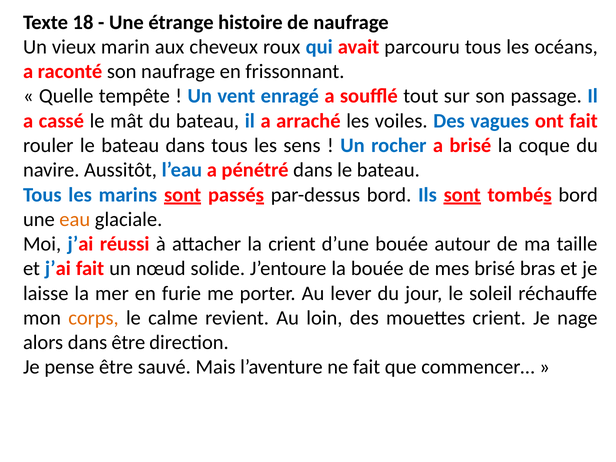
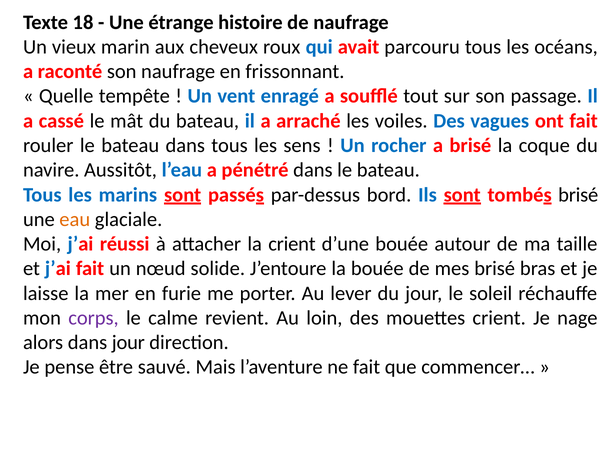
tombés bord: bord -> brisé
corps colour: orange -> purple
dans être: être -> jour
